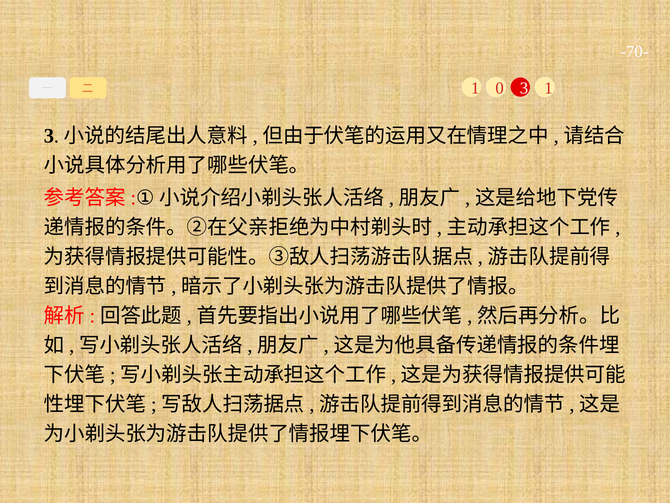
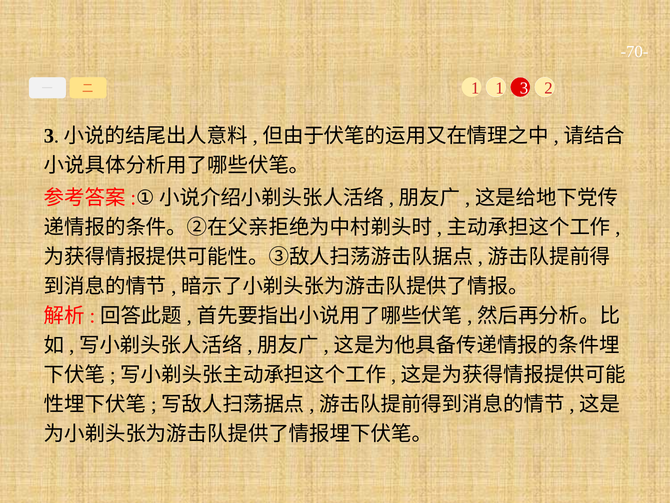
1 0: 0 -> 1
3 1: 1 -> 2
